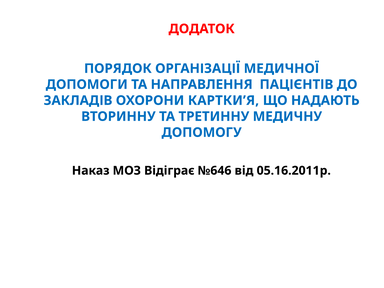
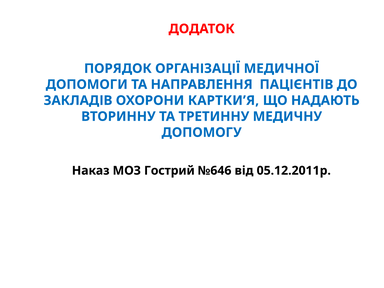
Відіграє: Відіграє -> Гострий
05.16.2011р: 05.16.2011р -> 05.12.2011р
